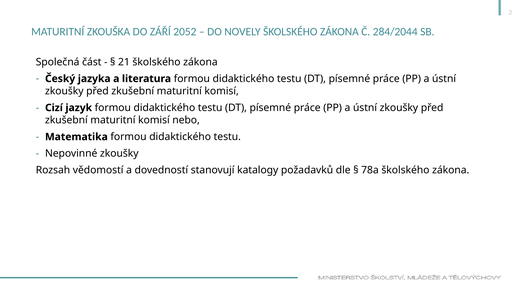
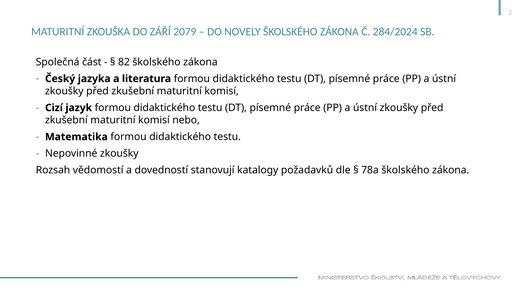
2052: 2052 -> 2079
284/2044: 284/2044 -> 284/2024
21: 21 -> 82
